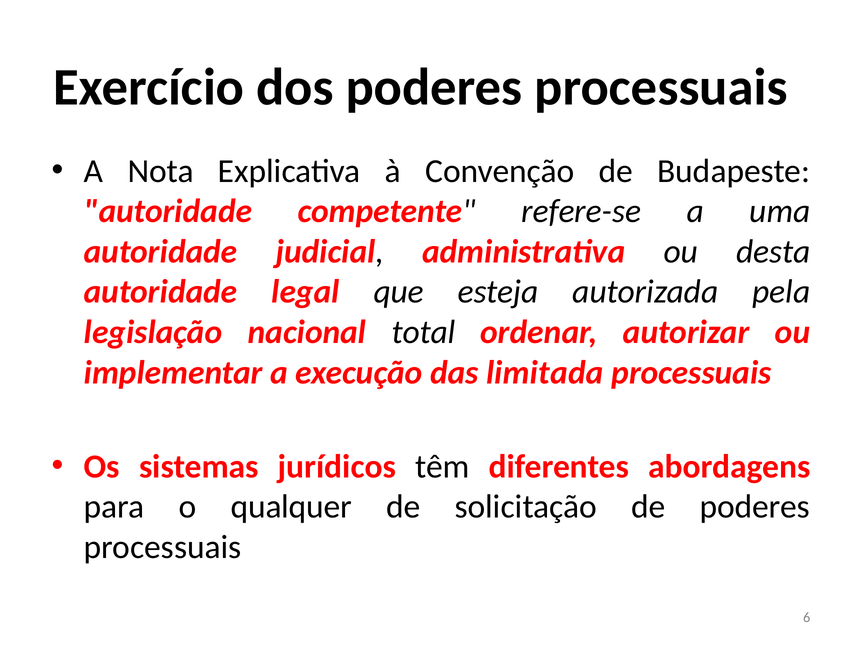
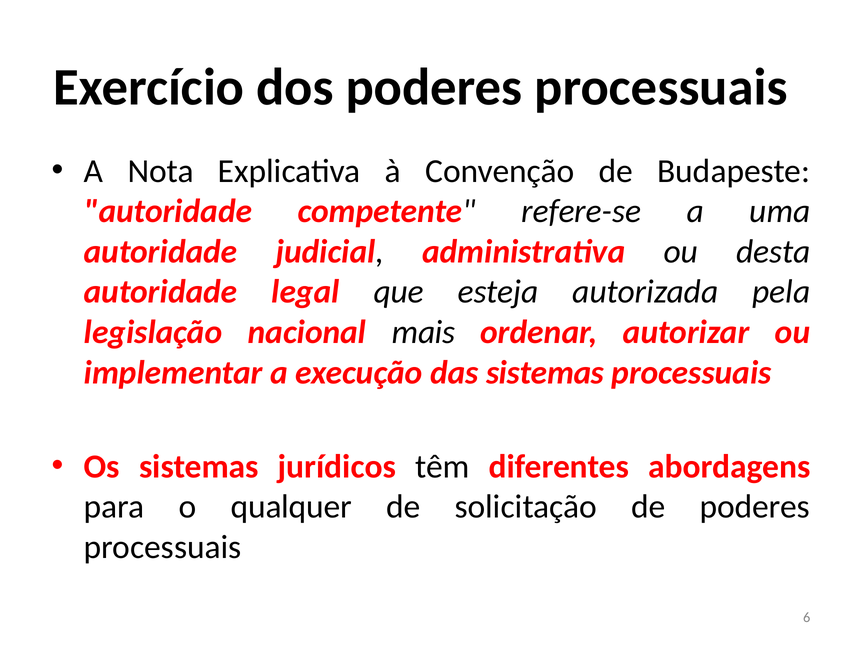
total: total -> mais
das limitada: limitada -> sistemas
